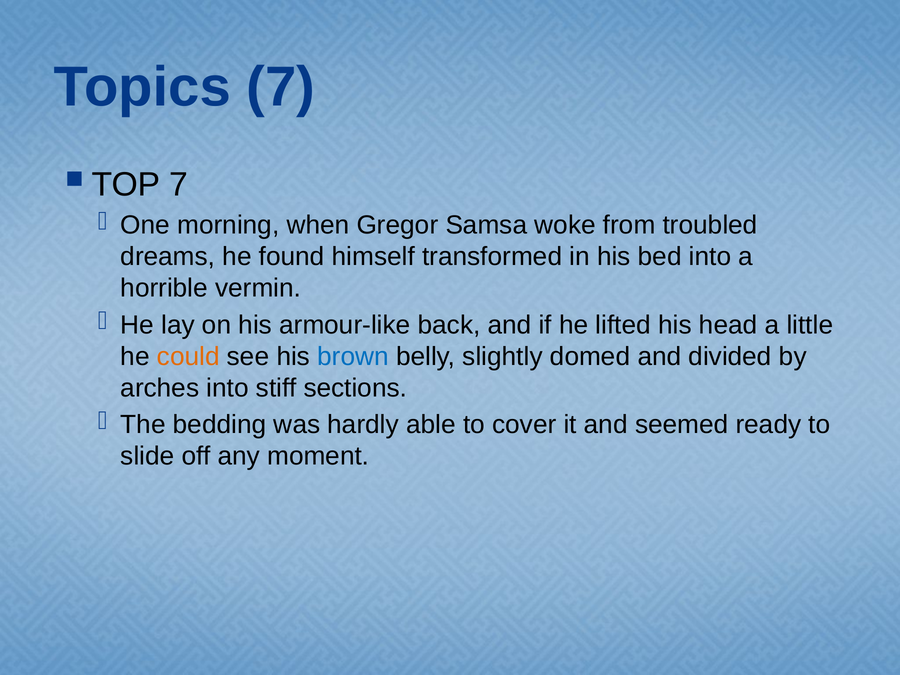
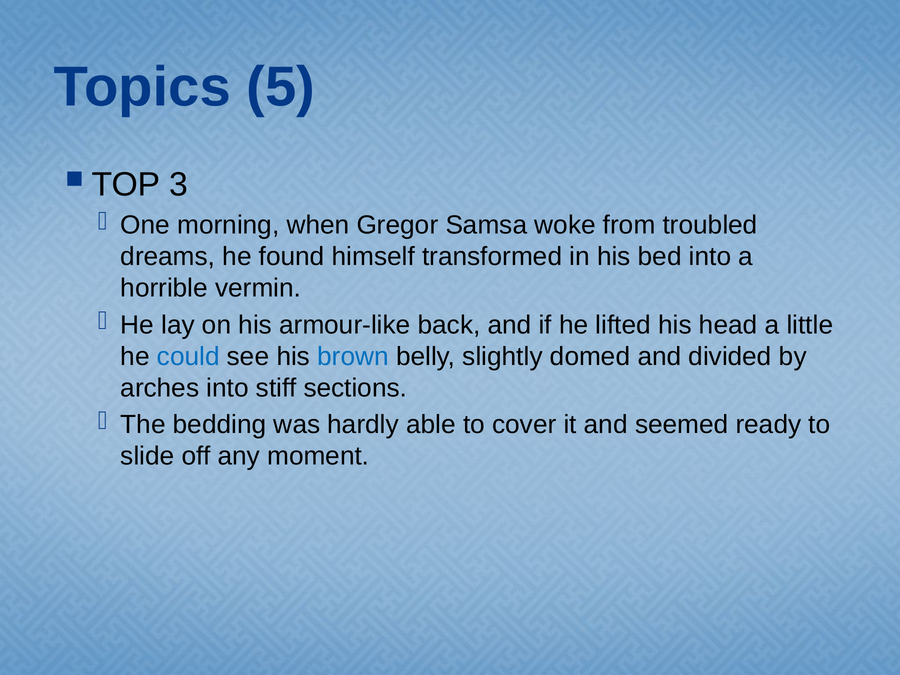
Topics 7: 7 -> 5
TOP 7: 7 -> 3
could colour: orange -> blue
